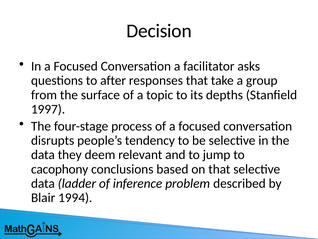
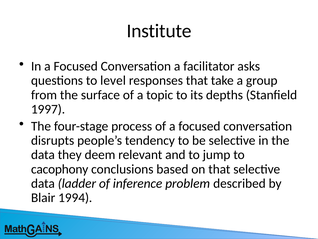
Decision: Decision -> Institute
after: after -> level
